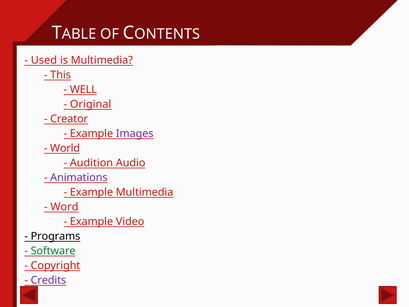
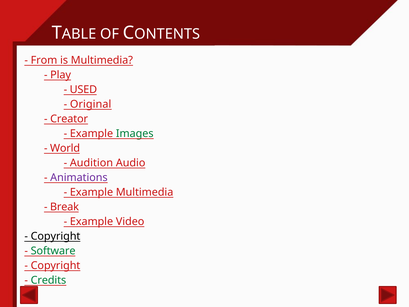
Used: Used -> From
This: This -> Play
WELL: WELL -> USED
Images colour: purple -> green
Word: Word -> Break
Programs at (56, 236): Programs -> Copyright
Credits colour: purple -> green
